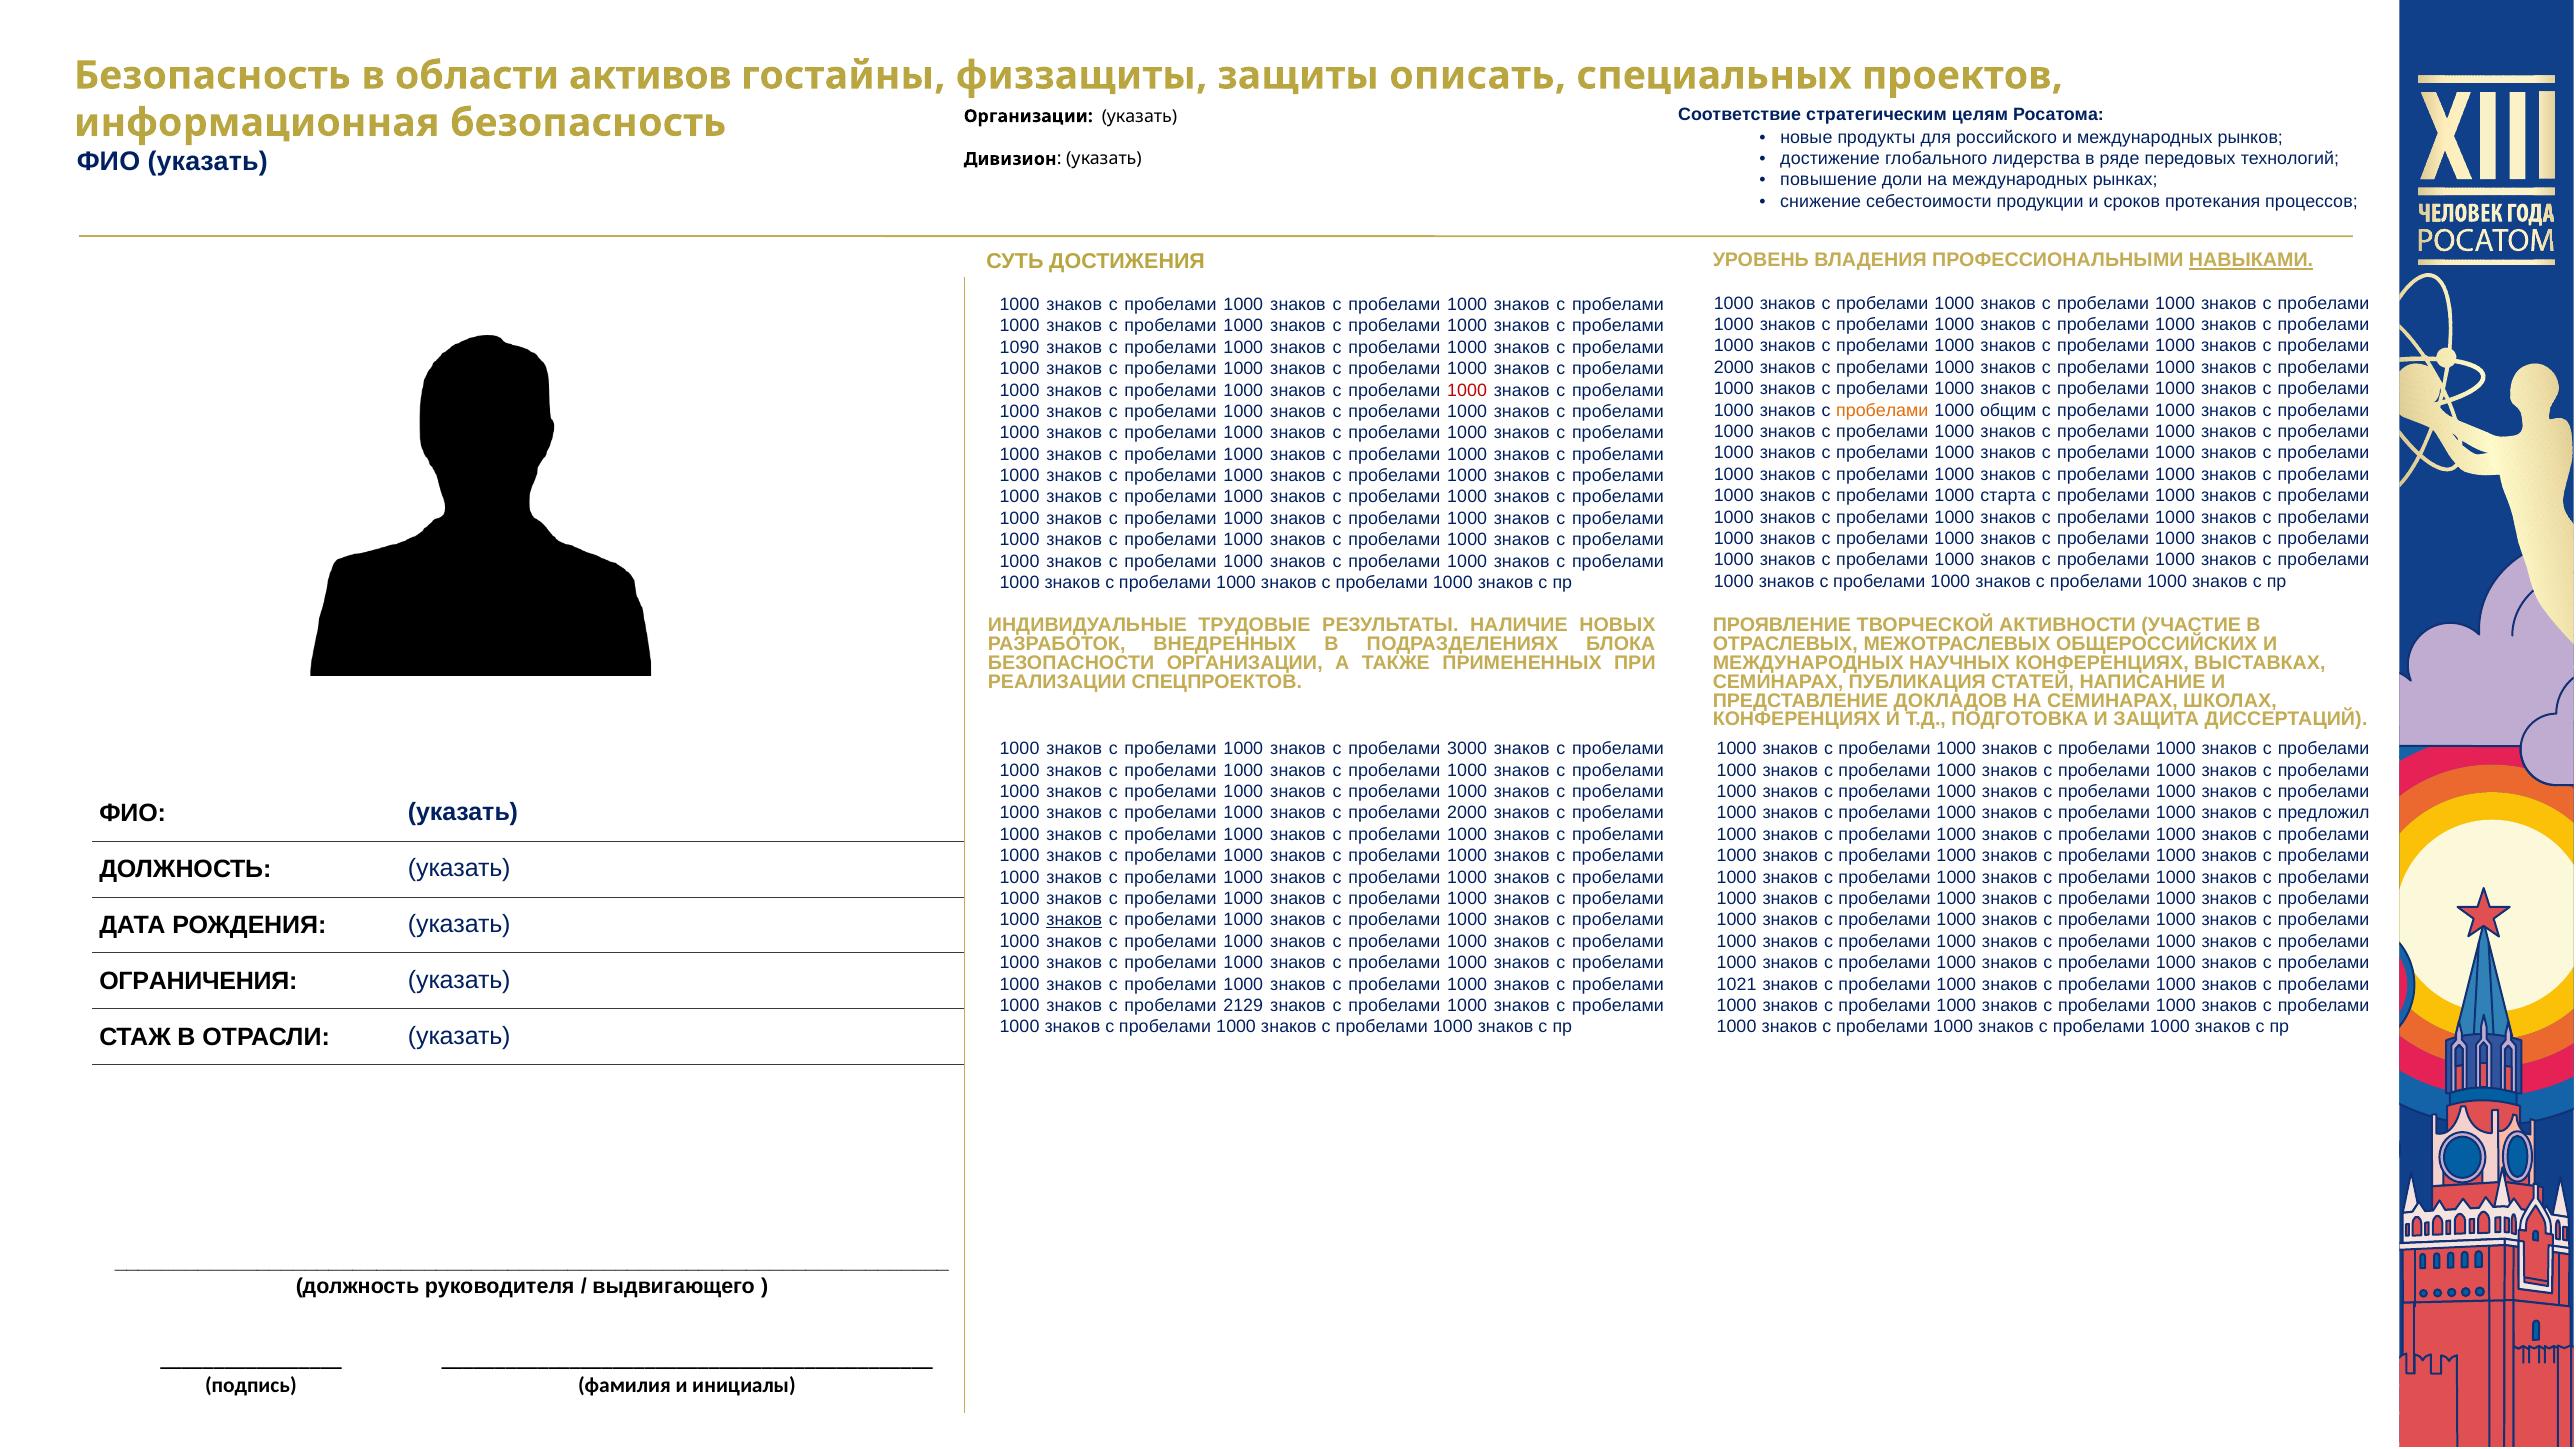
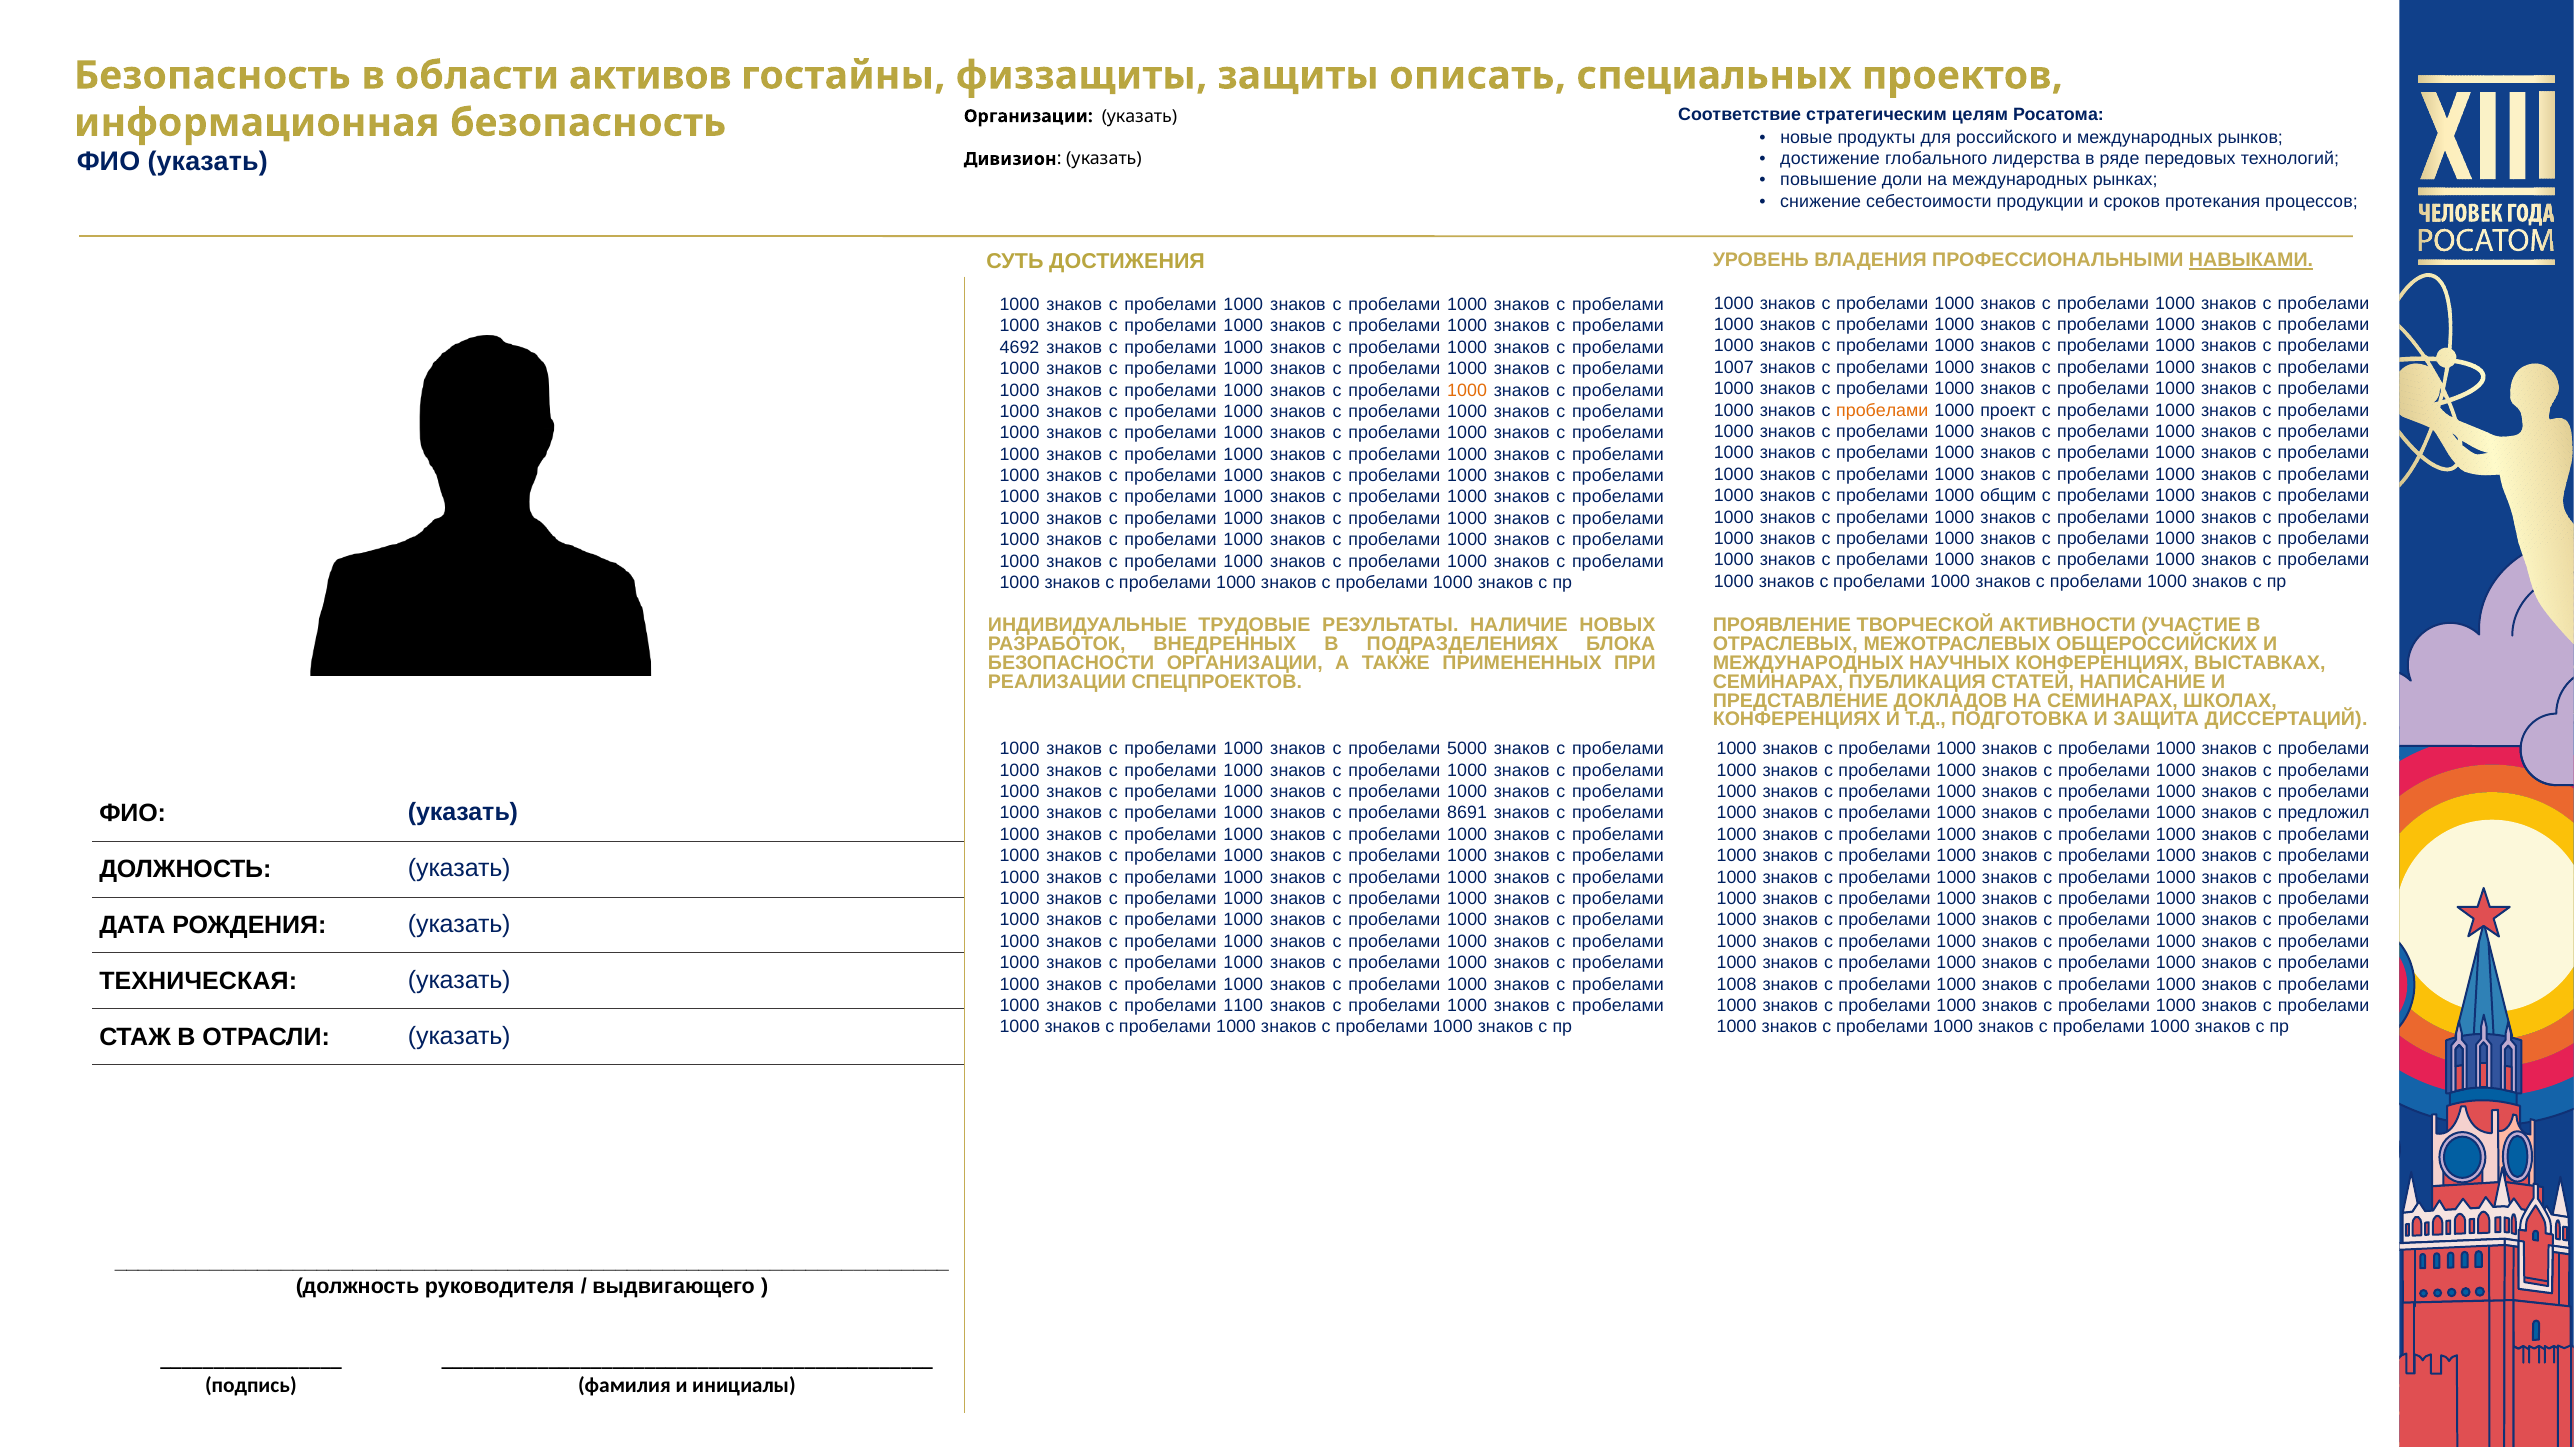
1090: 1090 -> 4692
2000 at (1734, 368): 2000 -> 1007
1000 at (1467, 390) colour: red -> orange
общим: общим -> проект
старта: старта -> общим
3000: 3000 -> 5000
2000 at (1467, 813): 2000 -> 8691
знаков at (1074, 920) underline: present -> none
ОГРАНИЧЕНИЯ: ОГРАНИЧЕНИЯ -> ТЕХНИЧЕСКАЯ
1021: 1021 -> 1008
2129: 2129 -> 1100
